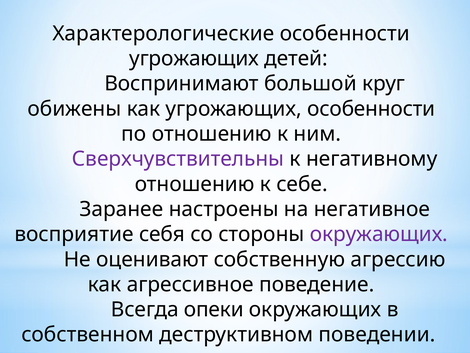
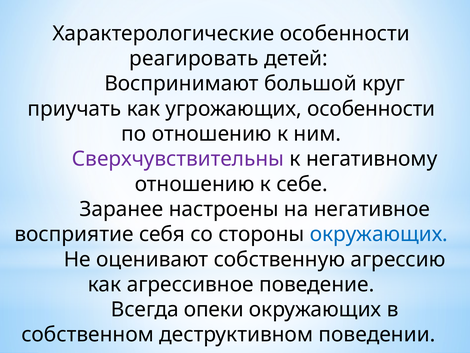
угрожающих at (194, 58): угрожающих -> реагировать
обижены: обижены -> приучать
окружающих at (379, 234) colour: purple -> blue
